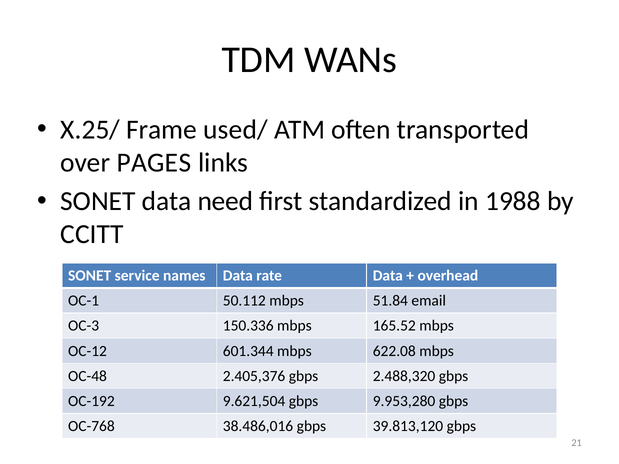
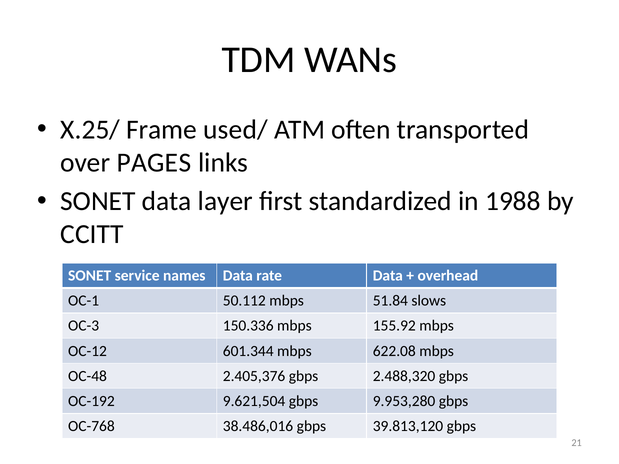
need: need -> layer
email: email -> slows
165.52: 165.52 -> 155.92
